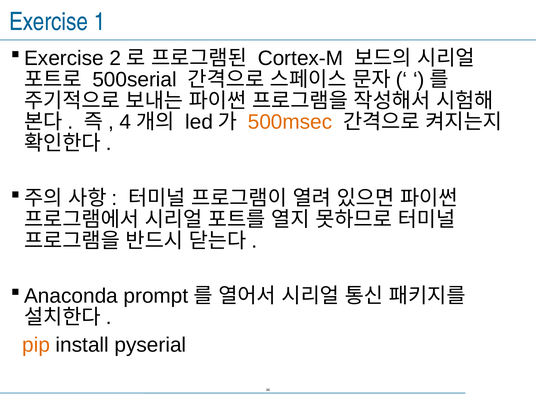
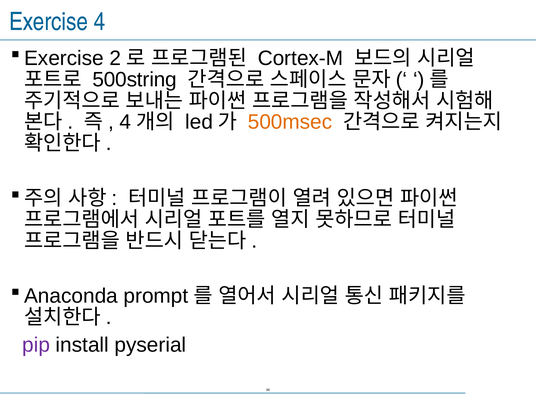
Exercise 1: 1 -> 4
500serial: 500serial -> 500string
pip colour: orange -> purple
